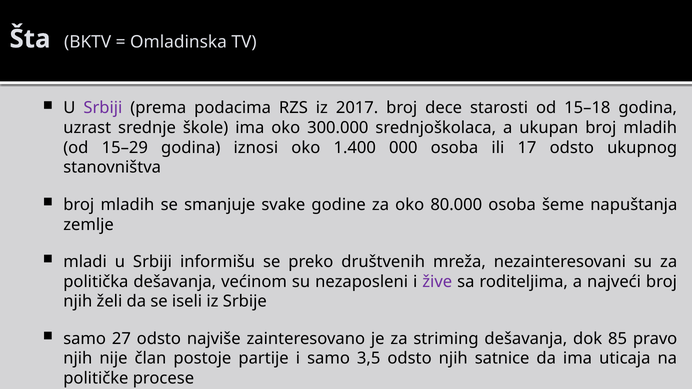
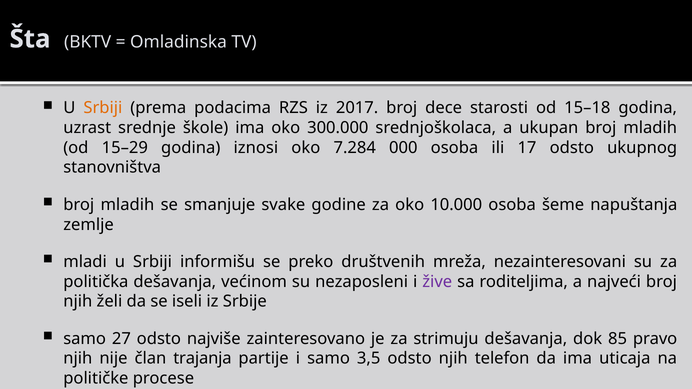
Srbiji at (103, 108) colour: purple -> orange
1.400: 1.400 -> 7.284
80.000: 80.000 -> 10.000
striming: striming -> strimuju
postoje: postoje -> trajanja
satnice: satnice -> telefon
